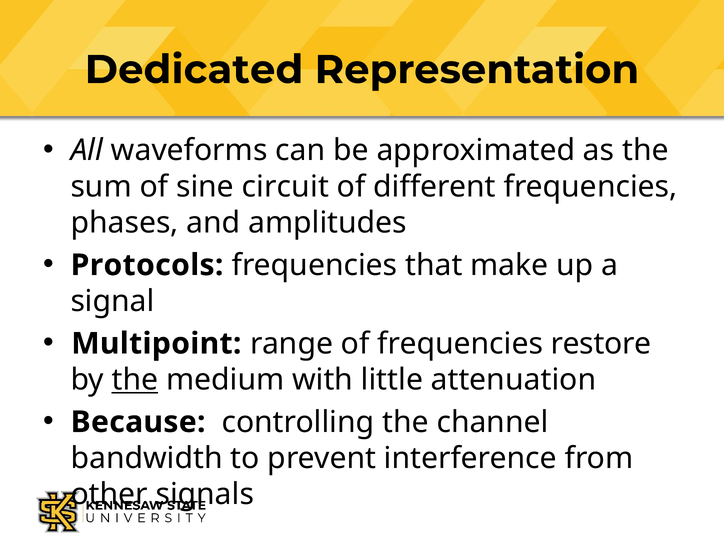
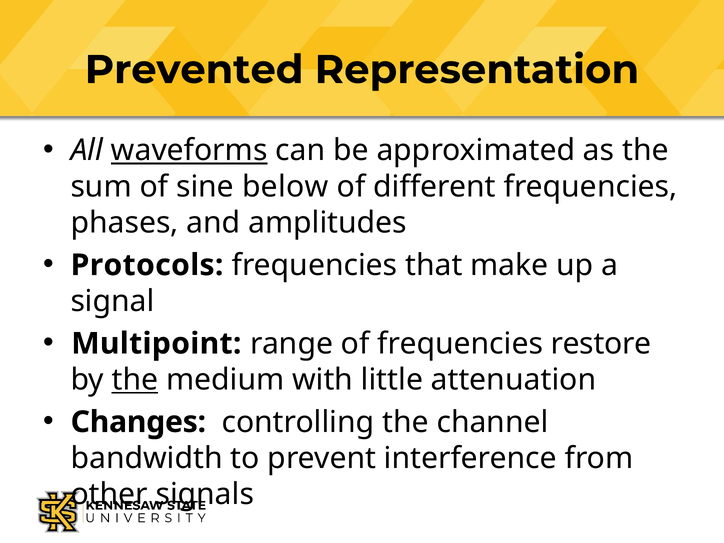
Dedicated: Dedicated -> Prevented
waveforms underline: none -> present
circuit: circuit -> below
Because: Because -> Changes
